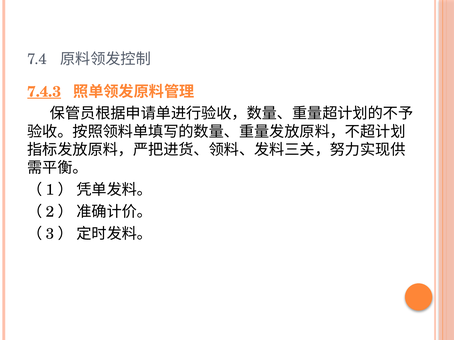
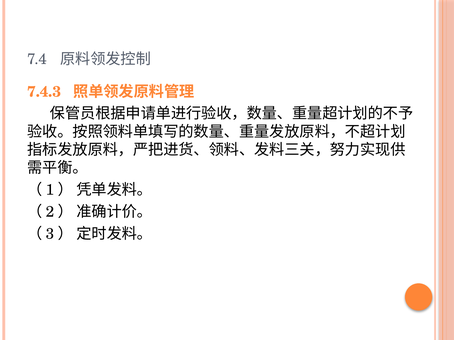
7.4.3 underline: present -> none
